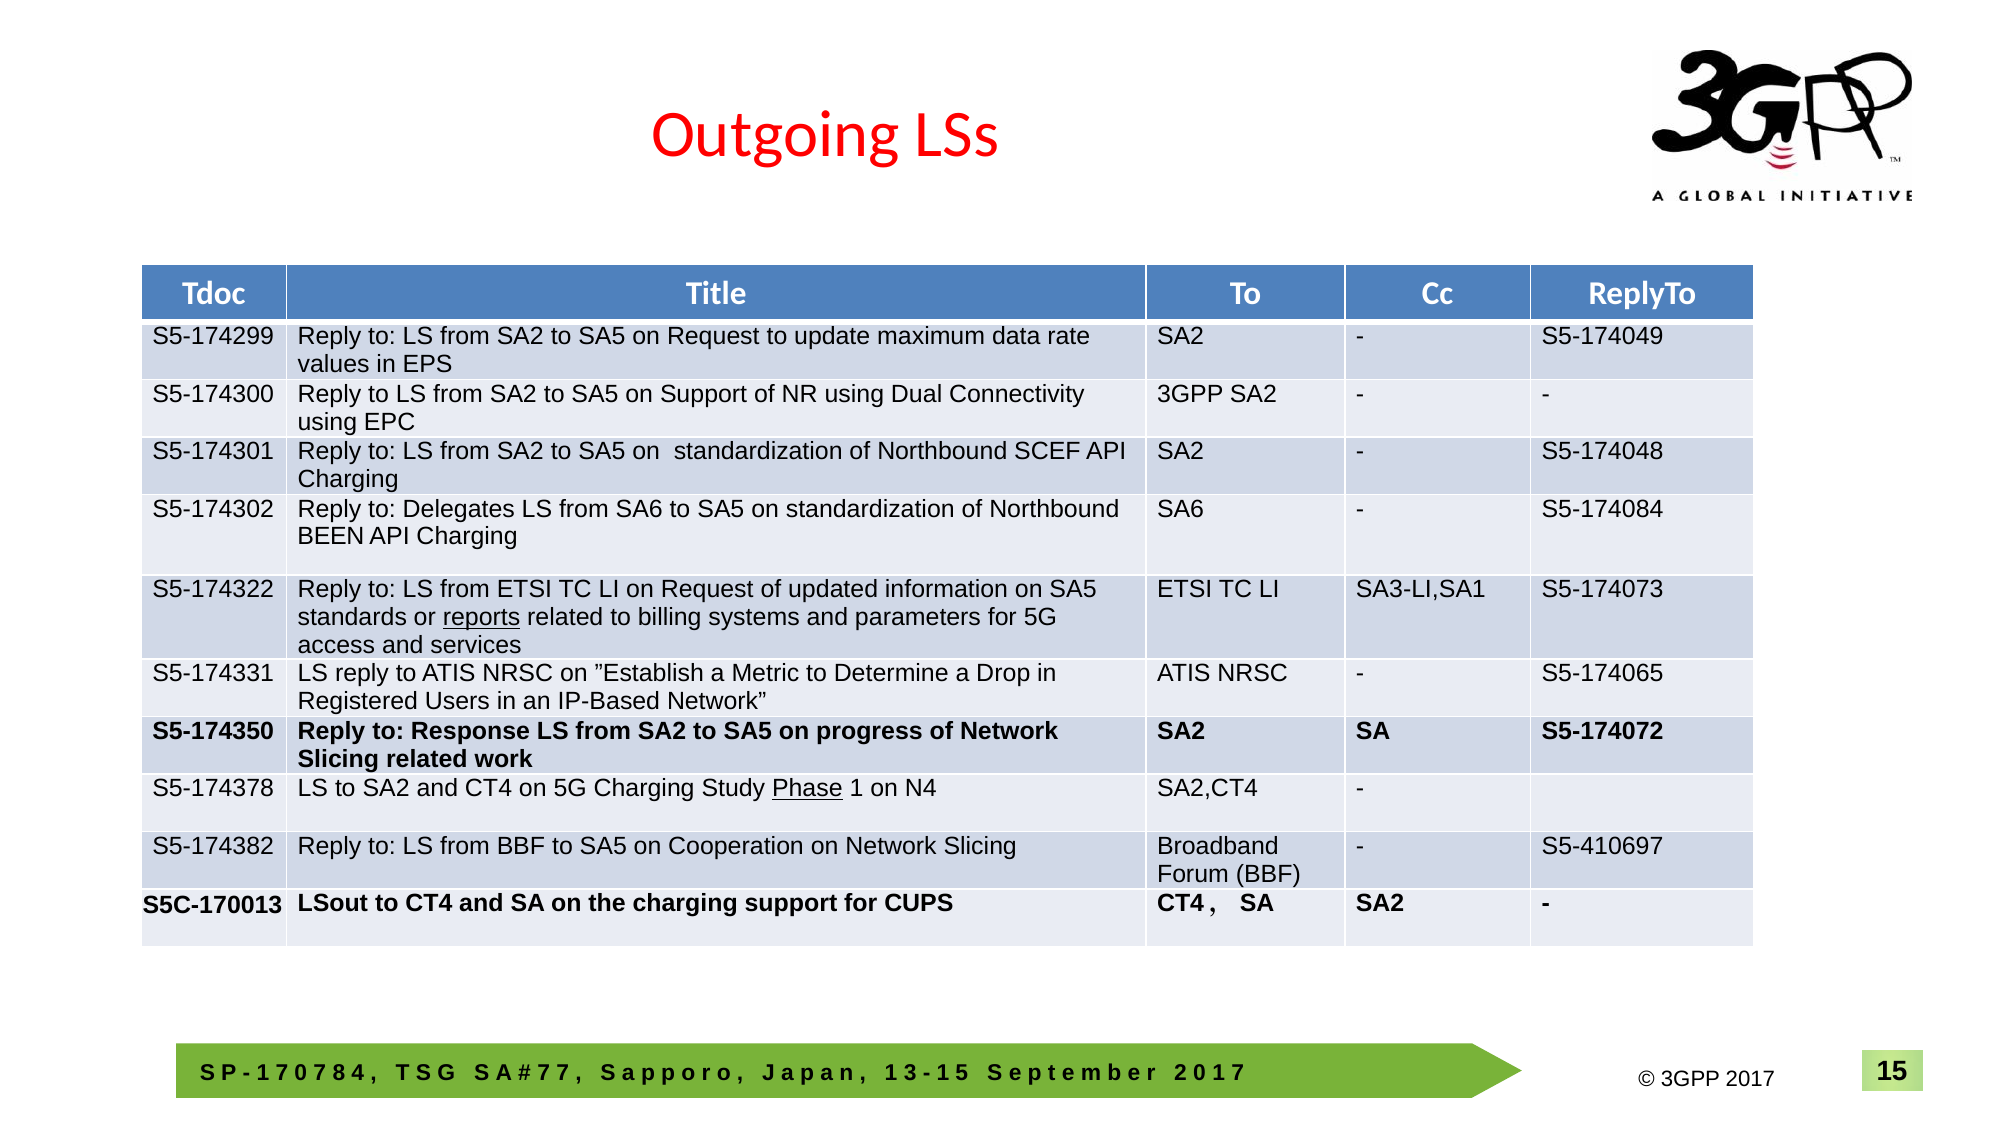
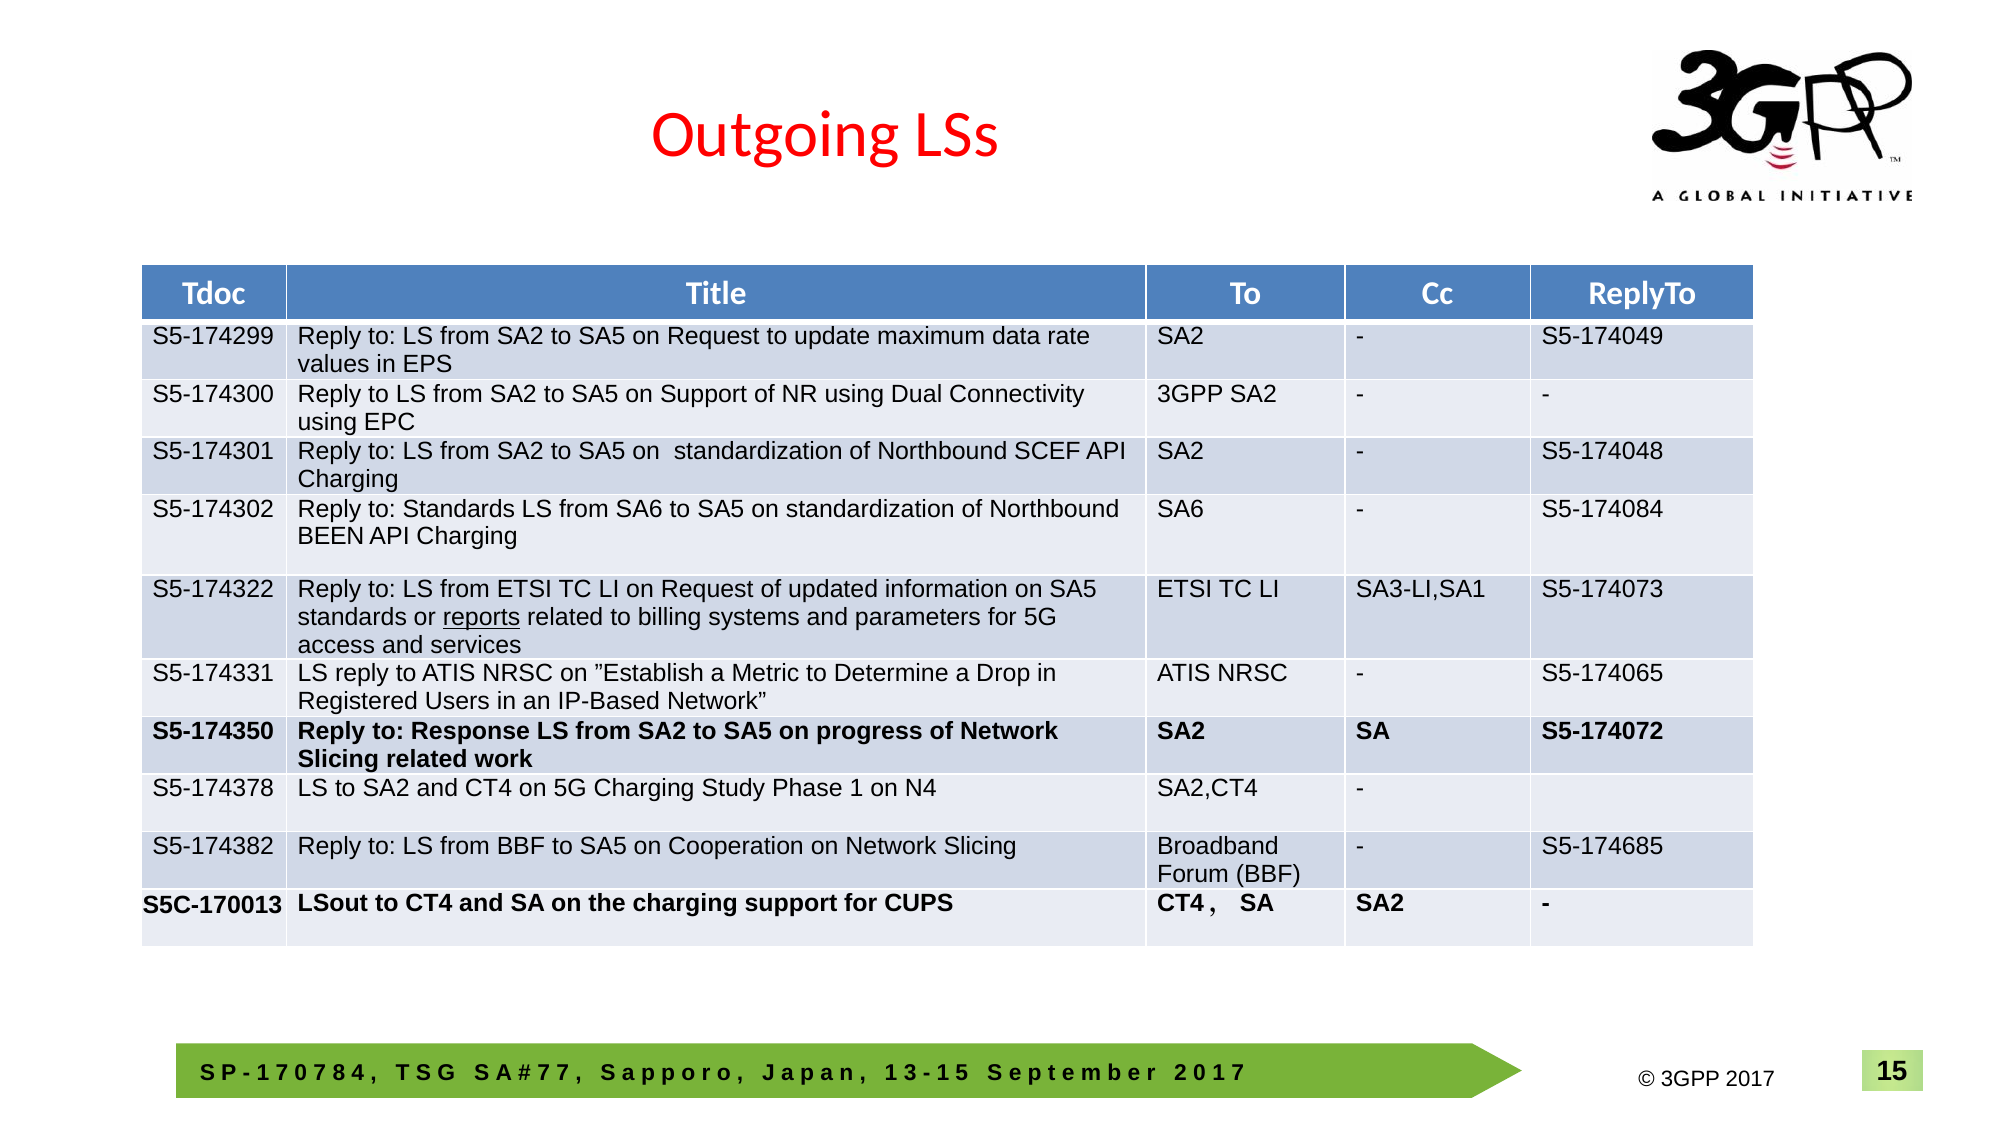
to Delegates: Delegates -> Standards
Phase underline: present -> none
S5-410697: S5-410697 -> S5-174685
